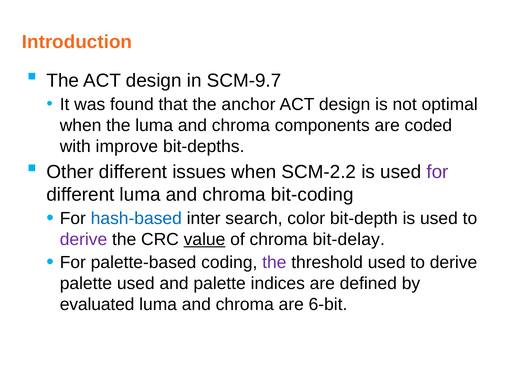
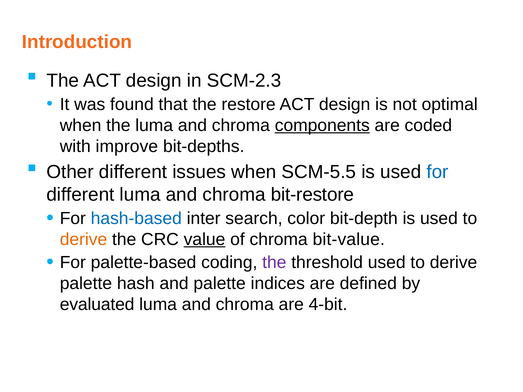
SCM-9.7: SCM-9.7 -> SCM-2.3
anchor: anchor -> restore
components underline: none -> present
SCM-2.2: SCM-2.2 -> SCM-5.5
for at (438, 172) colour: purple -> blue
bit-coding: bit-coding -> bit-restore
derive at (83, 240) colour: purple -> orange
bit-delay: bit-delay -> bit-value
palette used: used -> hash
6-bit: 6-bit -> 4-bit
